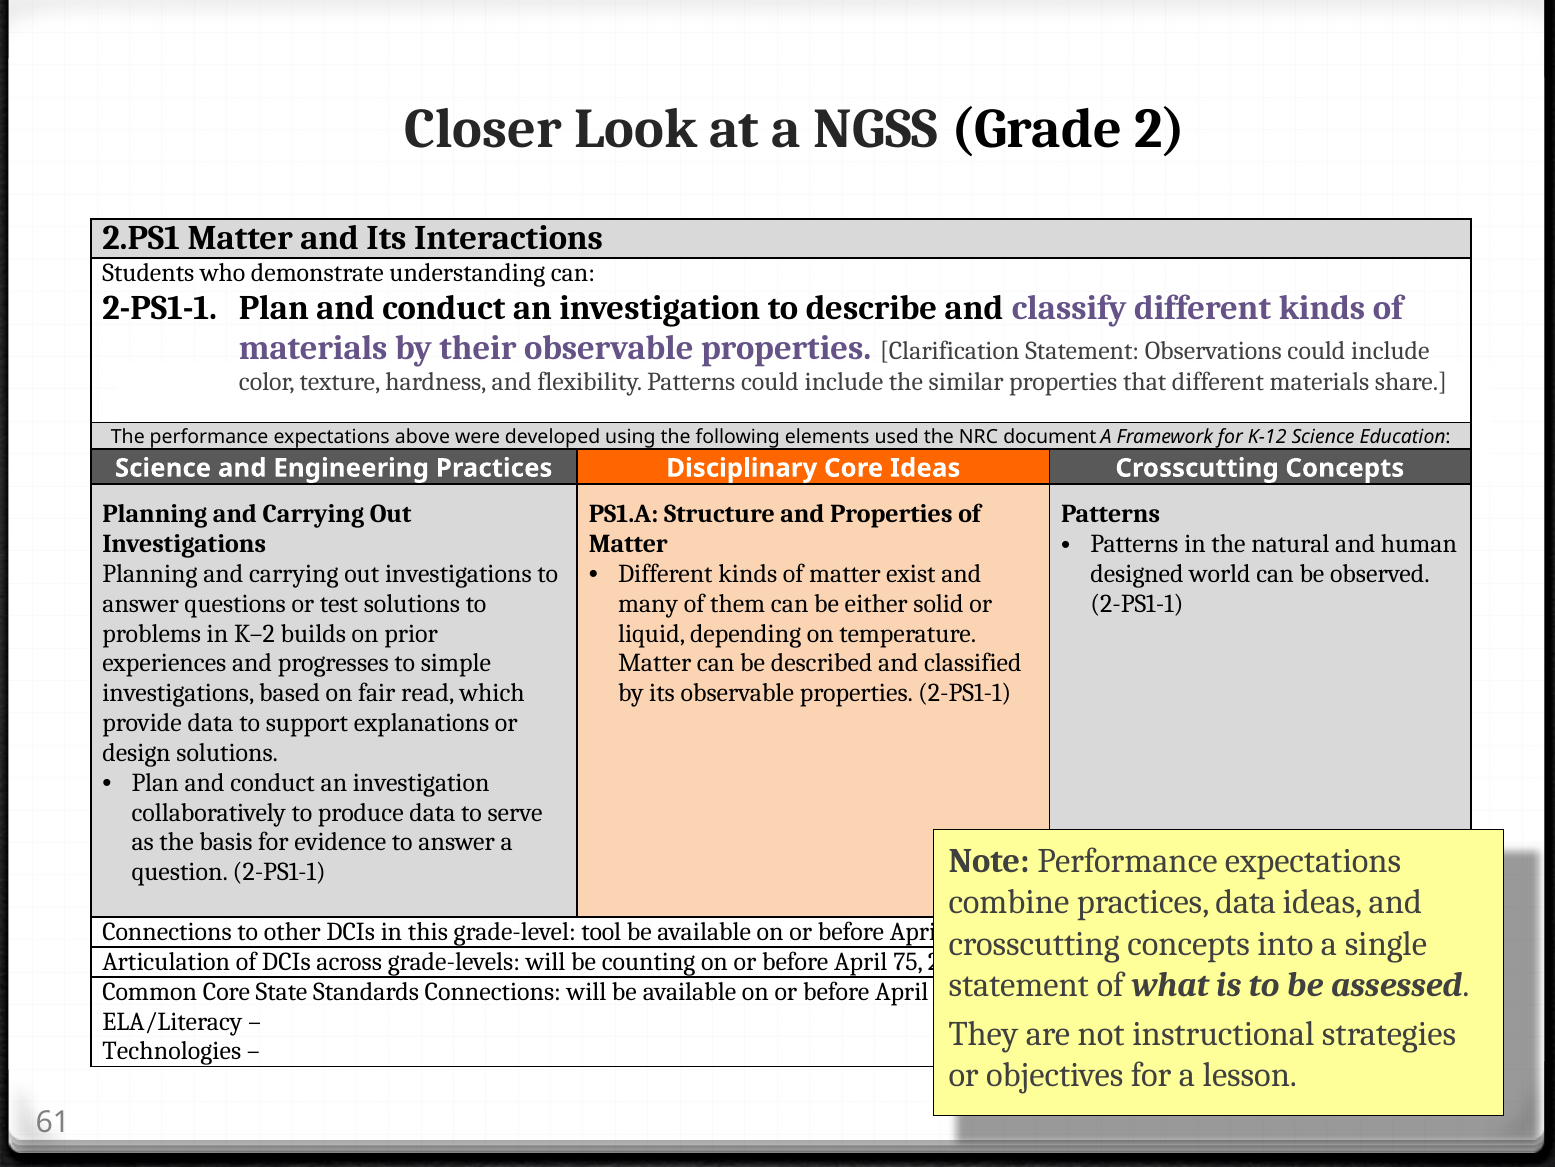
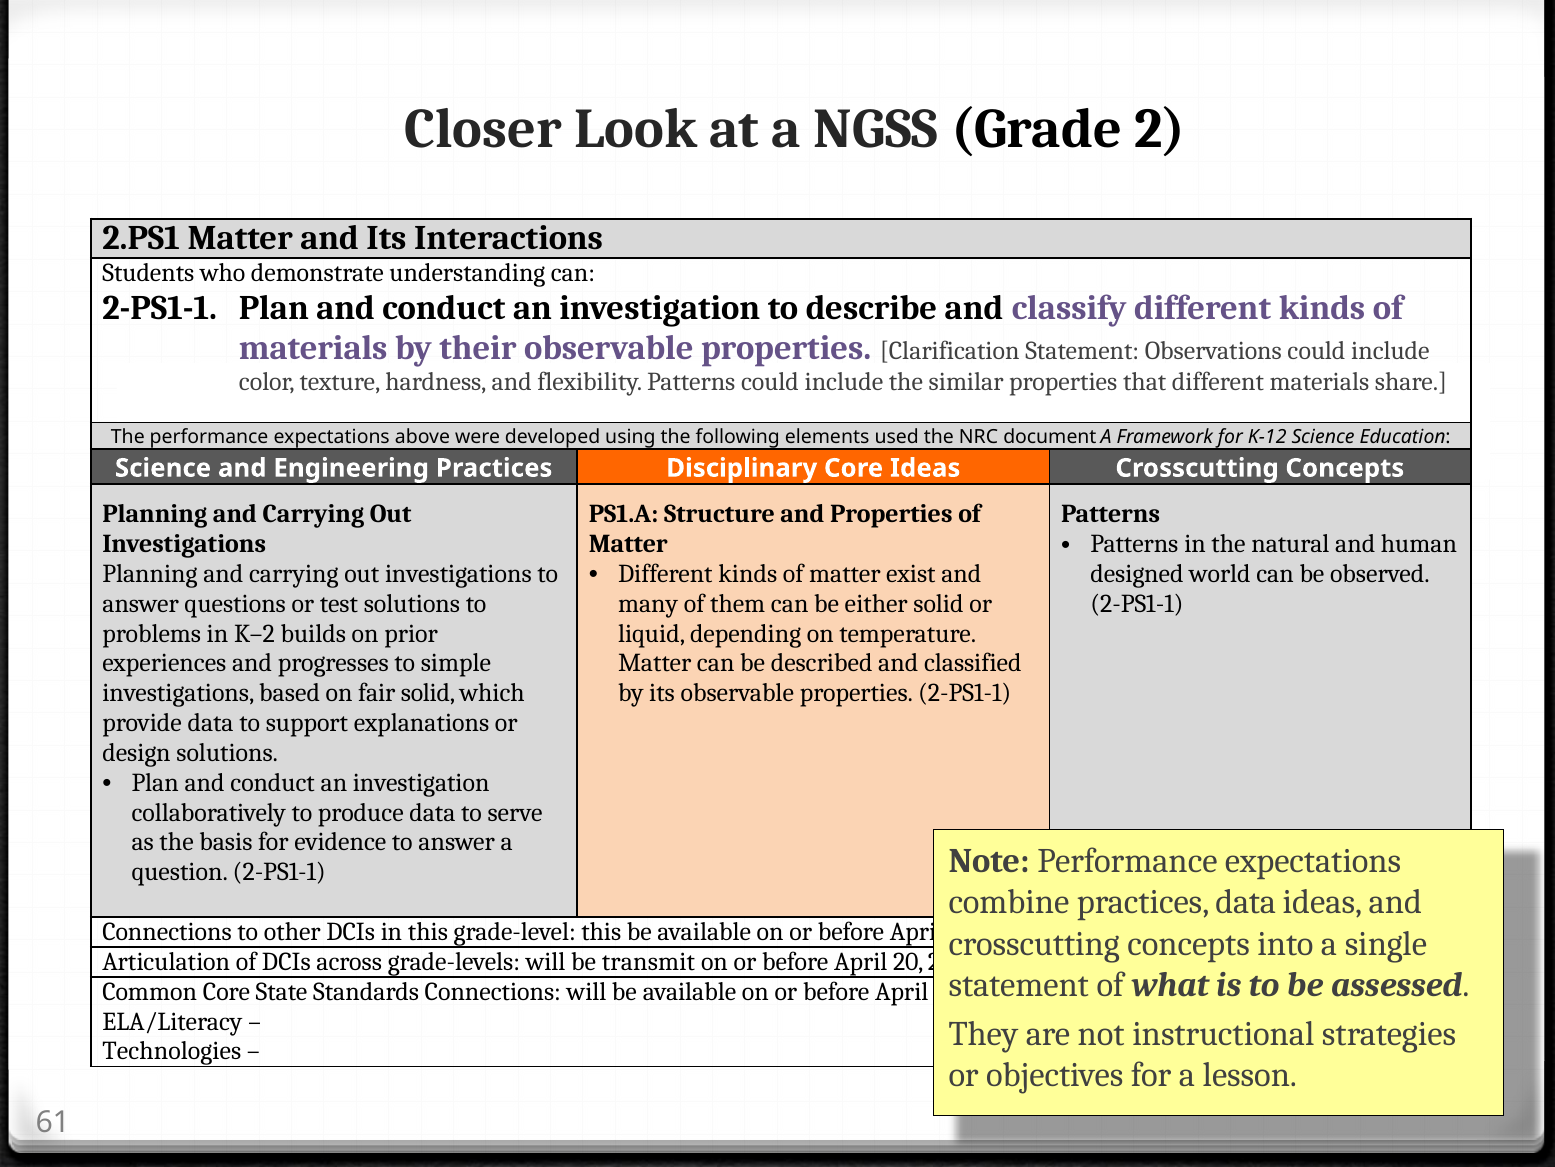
fair read: read -> solid
grade-level tool: tool -> this
counting: counting -> transmit
75: 75 -> 20
